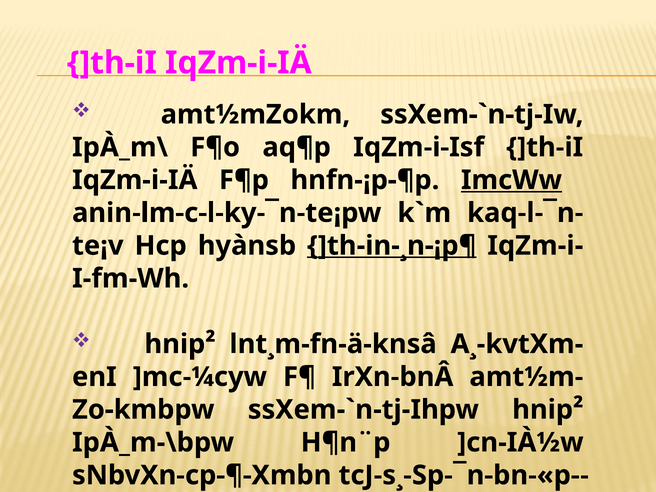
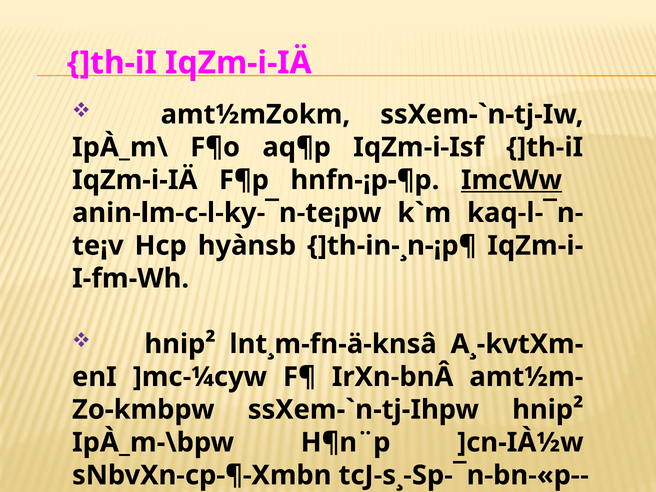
]th-in-¸n-¡p¶ underline: present -> none
